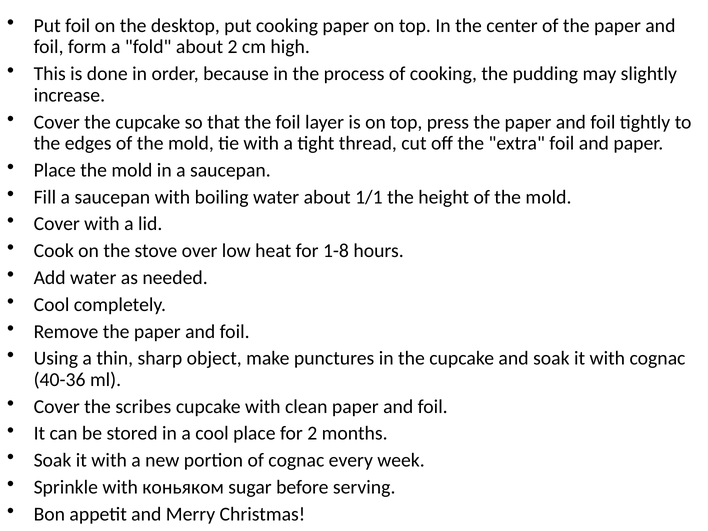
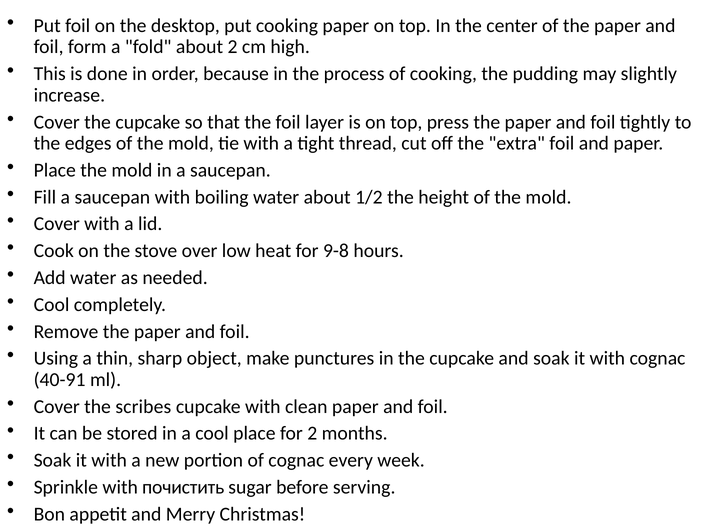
1/1: 1/1 -> 1/2
1-8: 1-8 -> 9-8
40-36: 40-36 -> 40-91
коньяком: коньяком -> почистить
